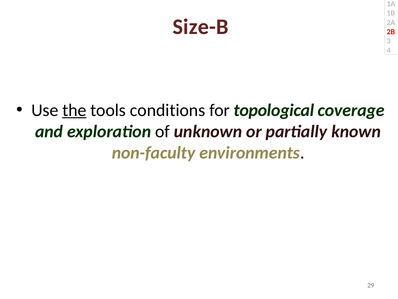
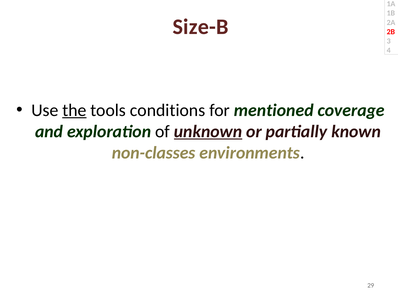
topological: topological -> mentioned
unknown underline: none -> present
non-faculty: non-faculty -> non-classes
